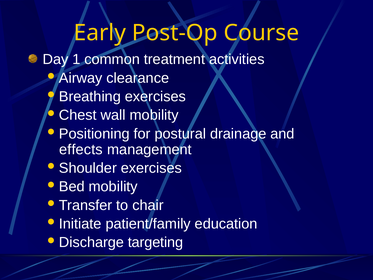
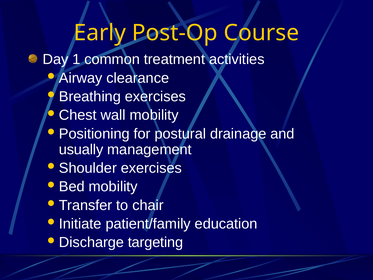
effects: effects -> usually
